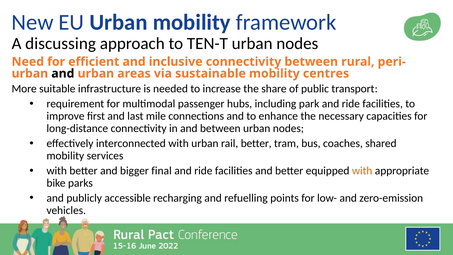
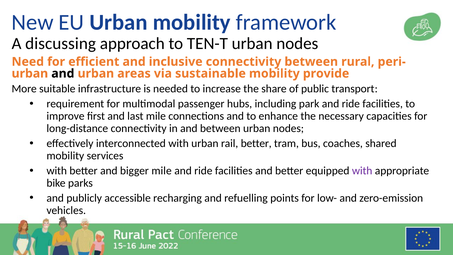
centres: centres -> provide
bigger final: final -> mile
with at (362, 171) colour: orange -> purple
